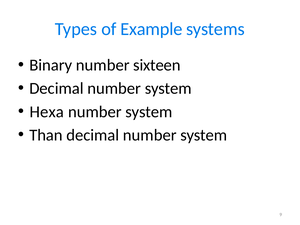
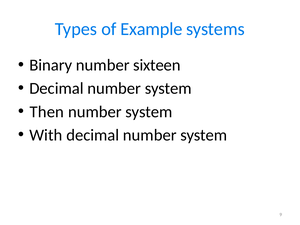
Hexa: Hexa -> Then
Than: Than -> With
